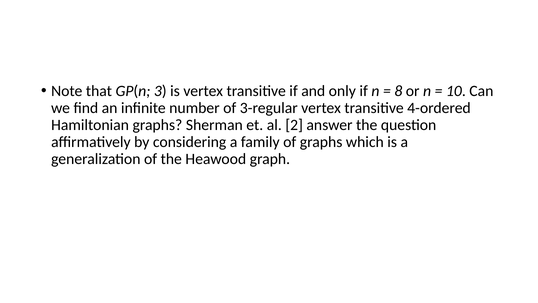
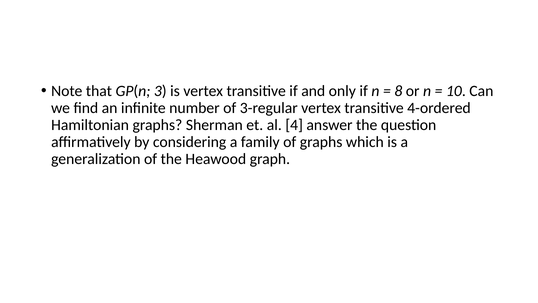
2: 2 -> 4
